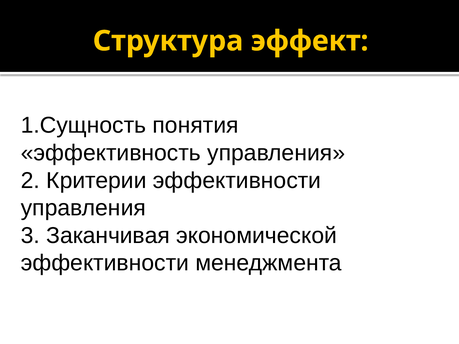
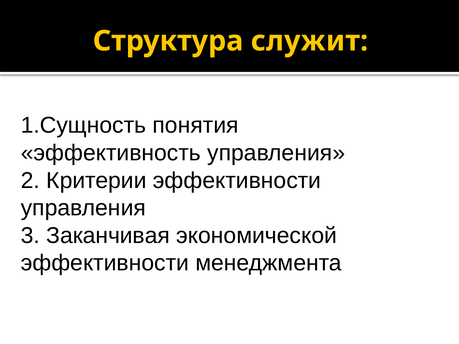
эффект: эффект -> служит
